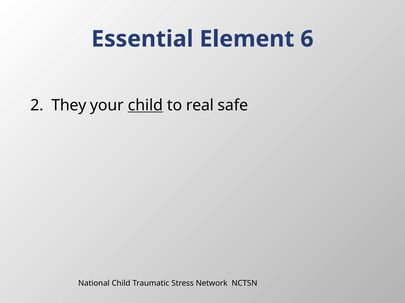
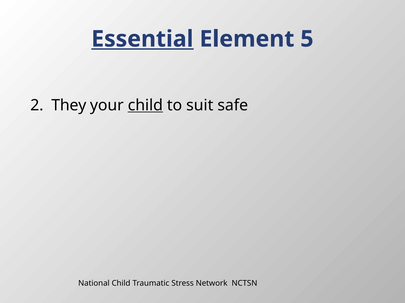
Essential underline: none -> present
6: 6 -> 5
real: real -> suit
